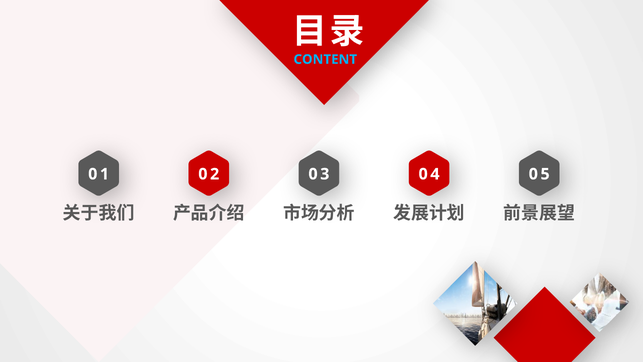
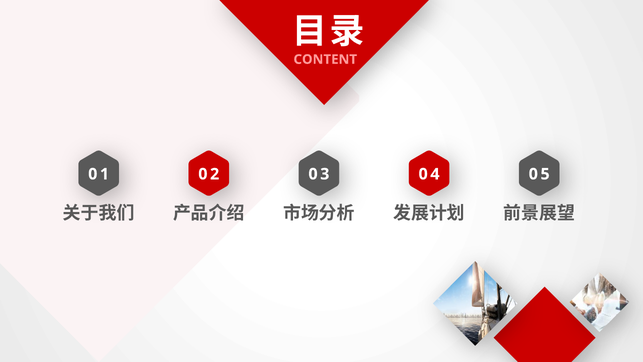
CONTENT colour: light blue -> pink
